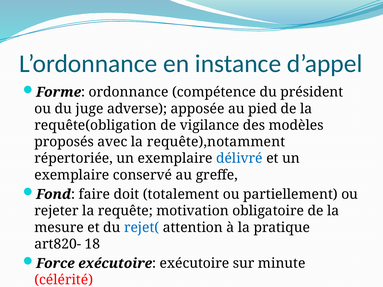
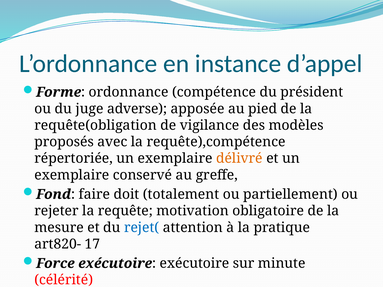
requête),notamment: requête),notamment -> requête),compétence
délivré colour: blue -> orange
18: 18 -> 17
